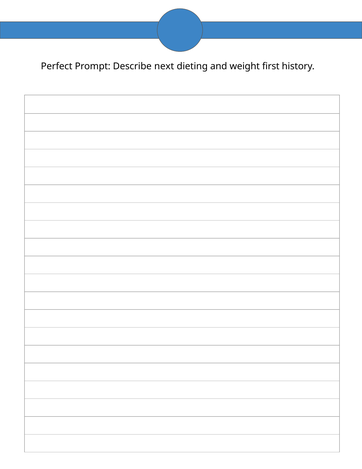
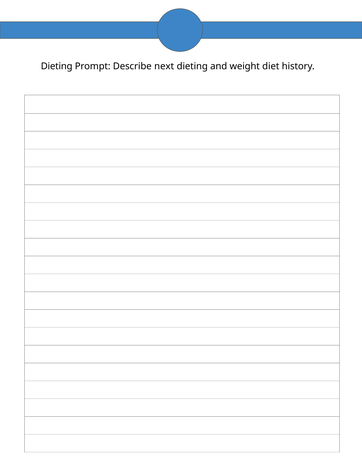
Perfect at (57, 66): Perfect -> Dieting
first: first -> diet
